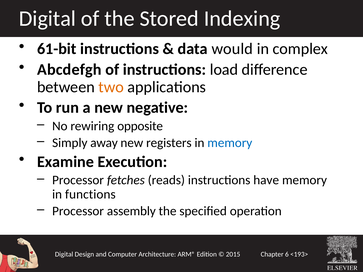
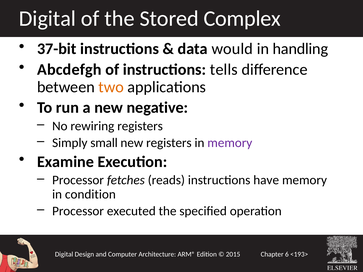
Indexing: Indexing -> Complex
61-bit: 61-bit -> 37-bit
complex: complex -> handling
load: load -> tells
rewiring opposite: opposite -> registers
away: away -> small
memory at (230, 143) colour: blue -> purple
functions: functions -> condition
assembly: assembly -> executed
